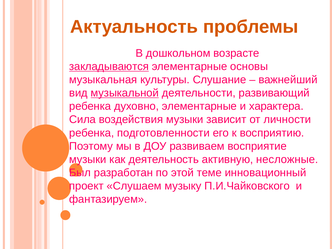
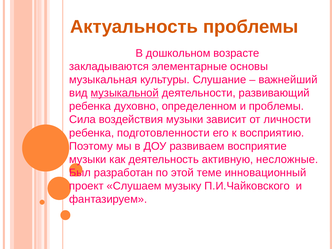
закладываются underline: present -> none
духовно элементарные: элементарные -> определенном
и характера: характера -> проблемы
